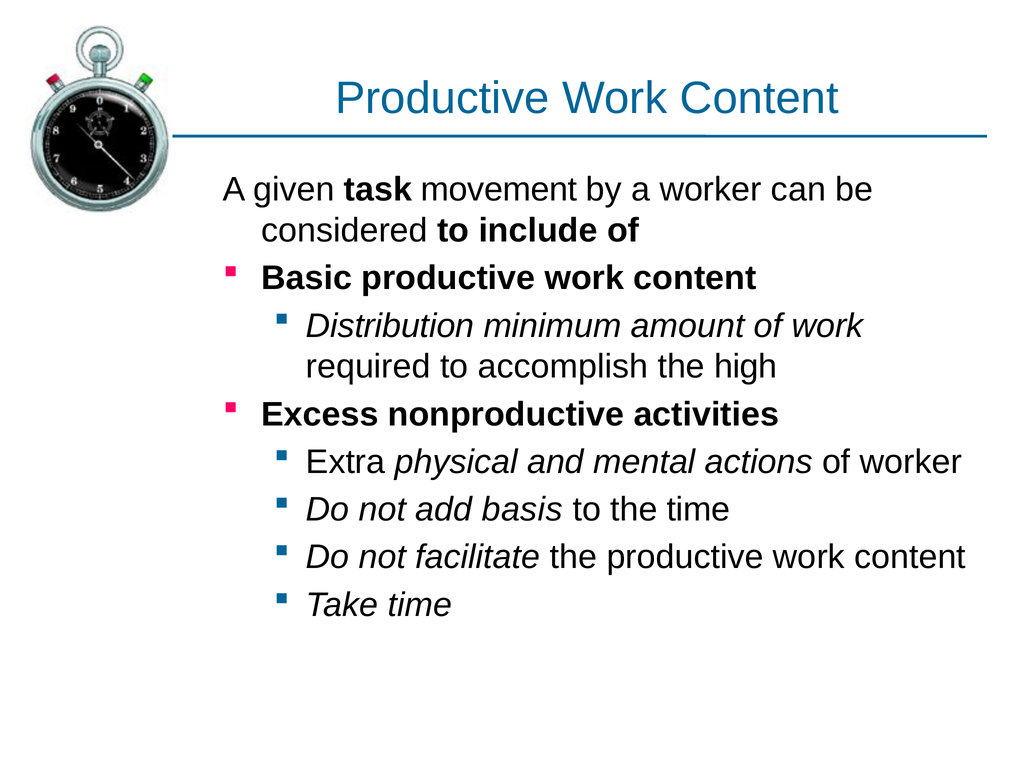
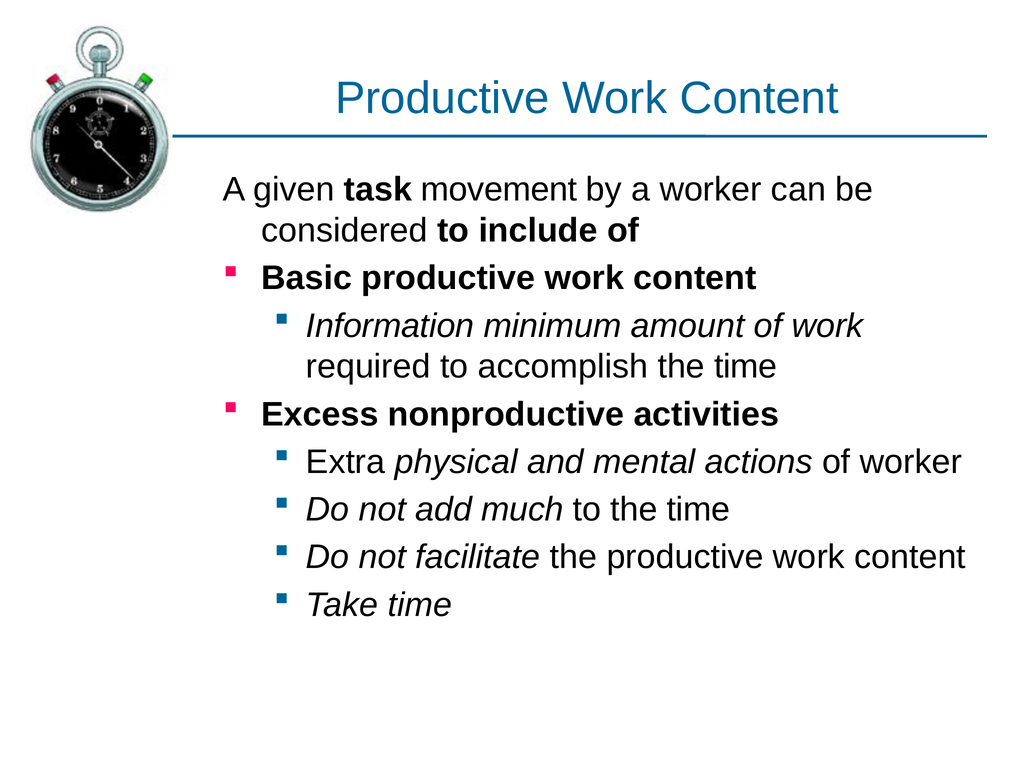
Distribution: Distribution -> Information
accomplish the high: high -> time
basis: basis -> much
